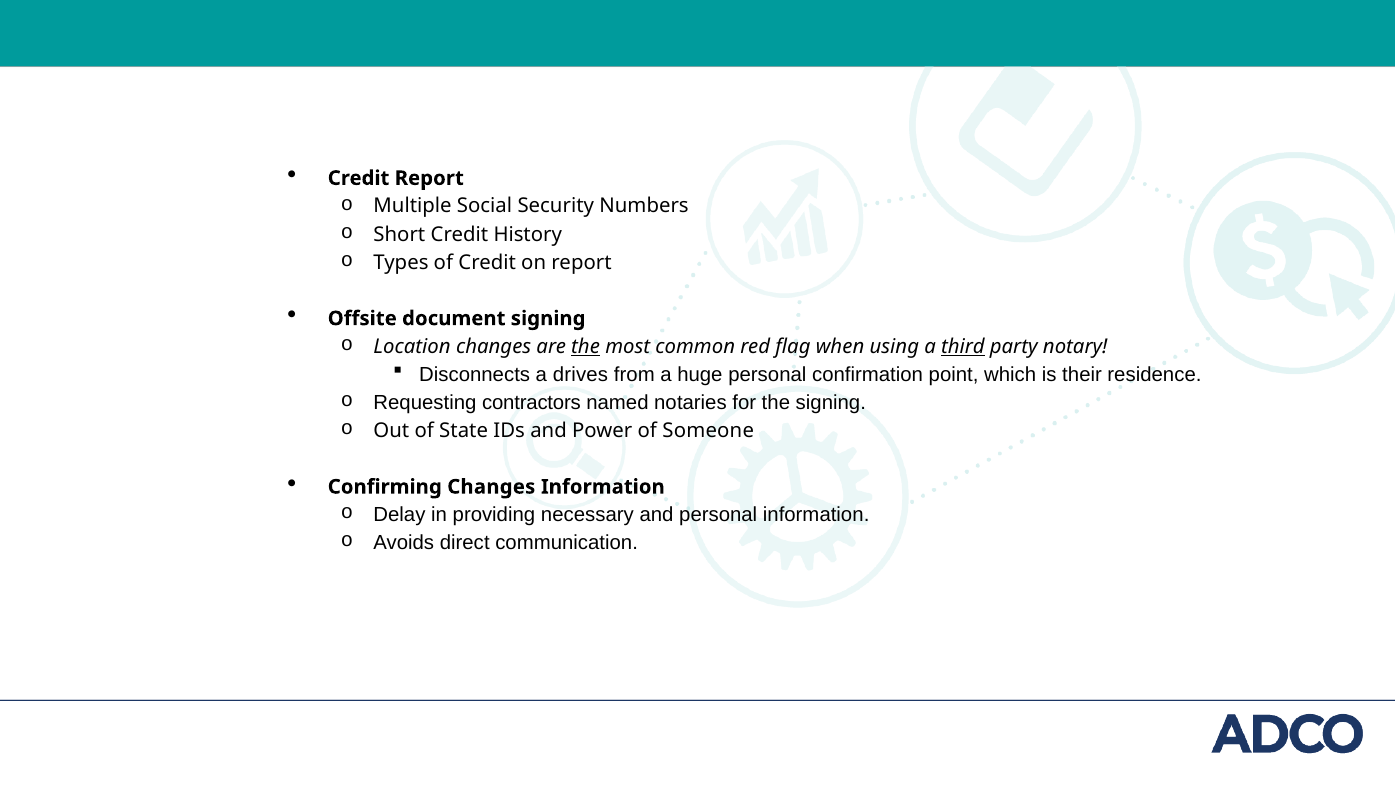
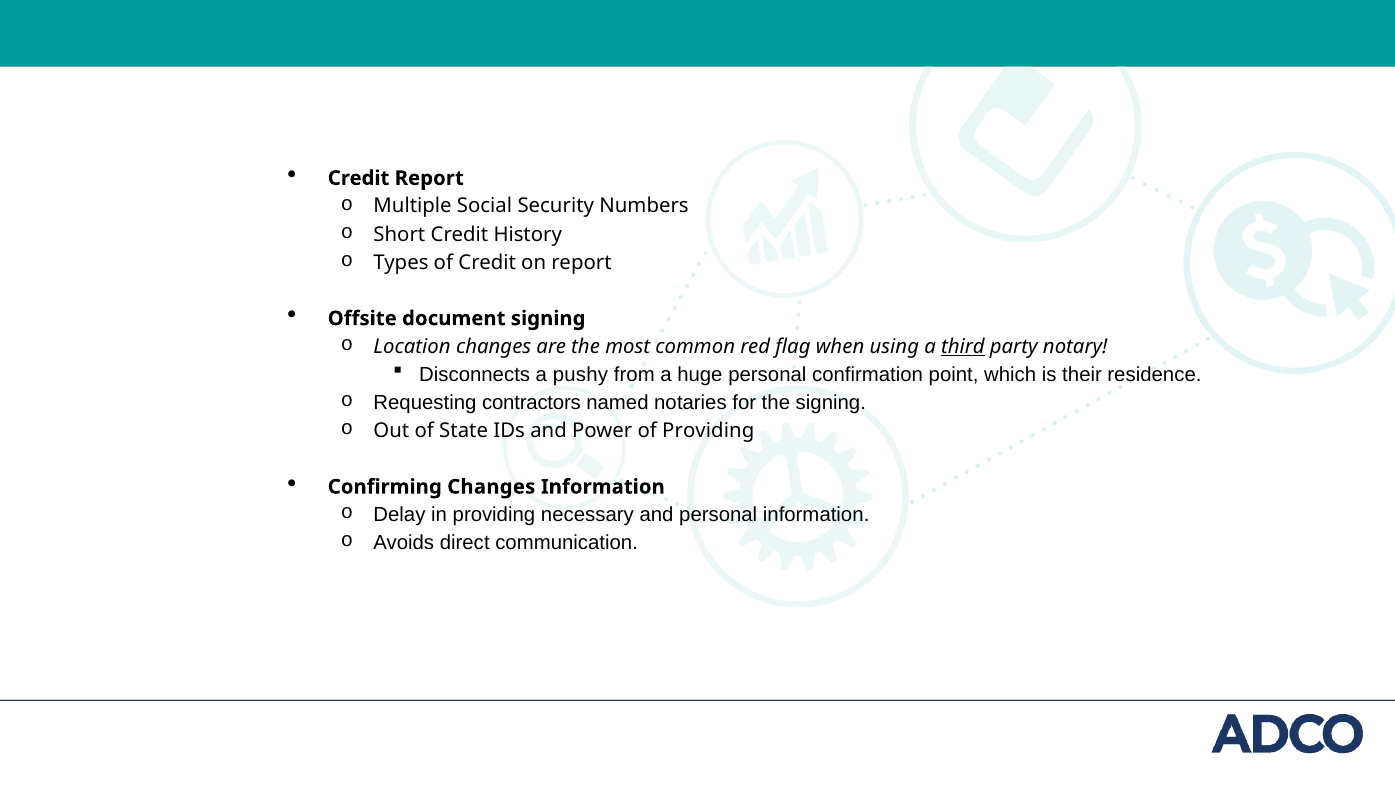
the at (586, 346) underline: present -> none
drives: drives -> pushy
of Someone: Someone -> Providing
